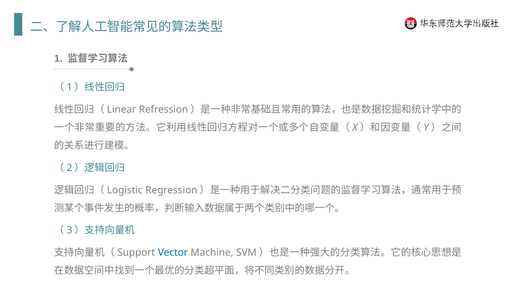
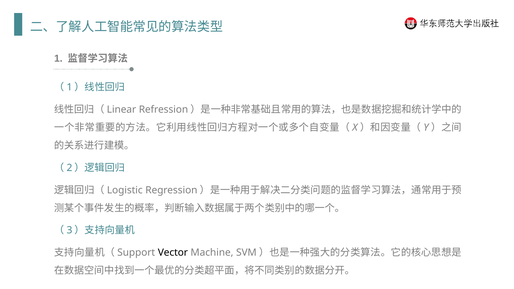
Vector colour: blue -> black
